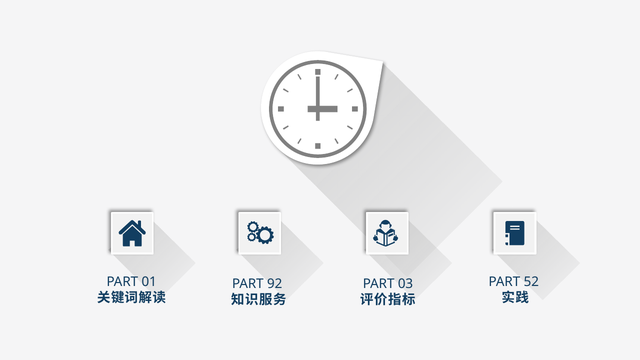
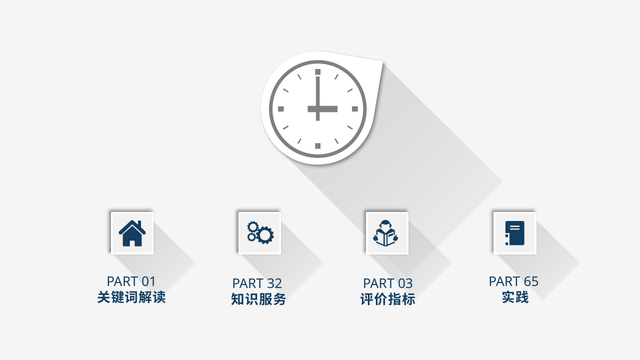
52: 52 -> 65
92: 92 -> 32
